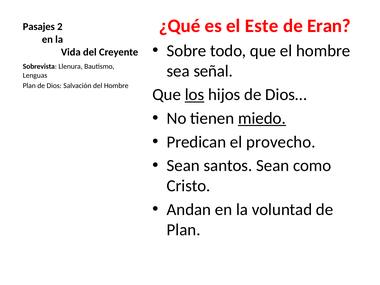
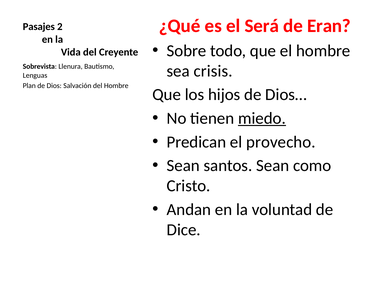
Este: Este -> Será
señal: señal -> crisis
los underline: present -> none
Plan at (184, 230): Plan -> Dice
